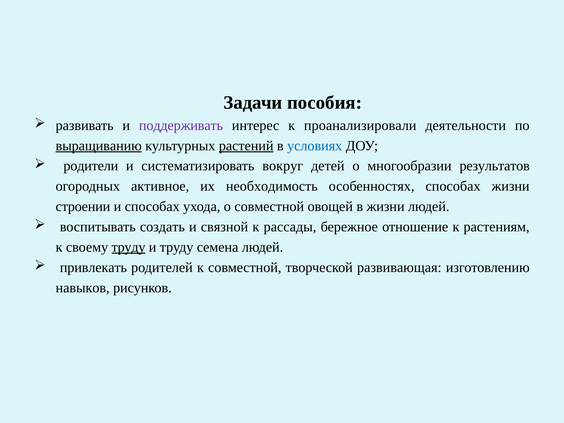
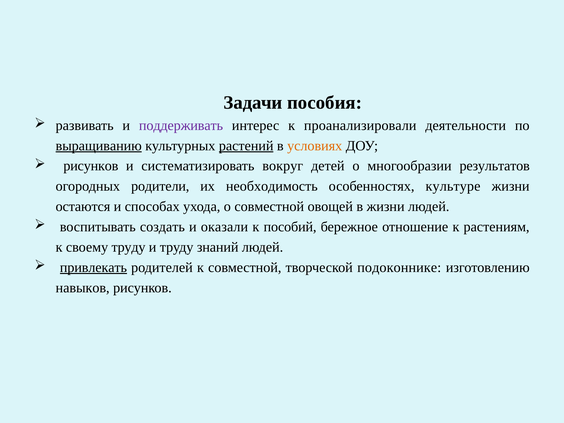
условиях colour: blue -> orange
родители at (91, 166): родители -> рисунков
активное: активное -> родители
особенностях способах: способах -> культуре
строении: строении -> остаются
связной: связной -> оказали
рассады: рассады -> пособий
труду at (129, 247) underline: present -> none
семена: семена -> знаний
привлекать underline: none -> present
развивающая: развивающая -> подоконнике
